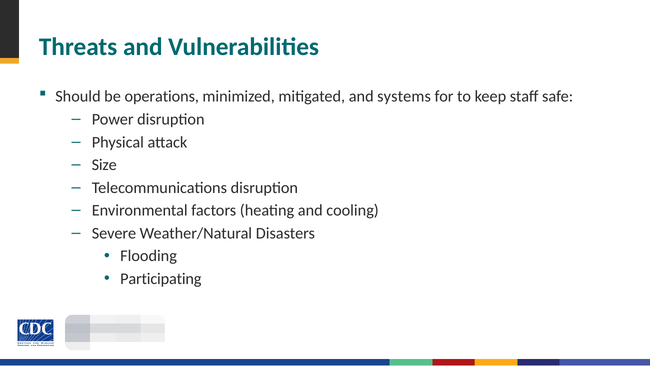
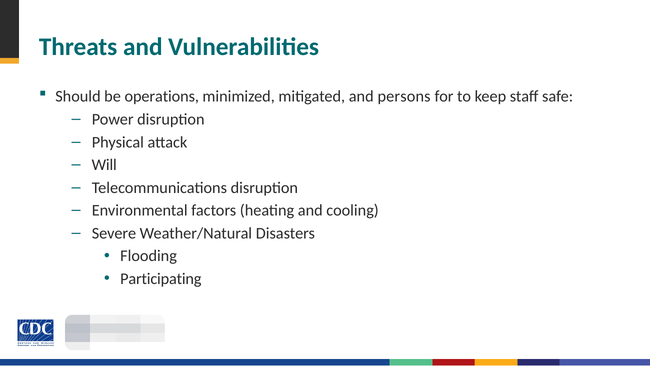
systems: systems -> persons
Size: Size -> Will
